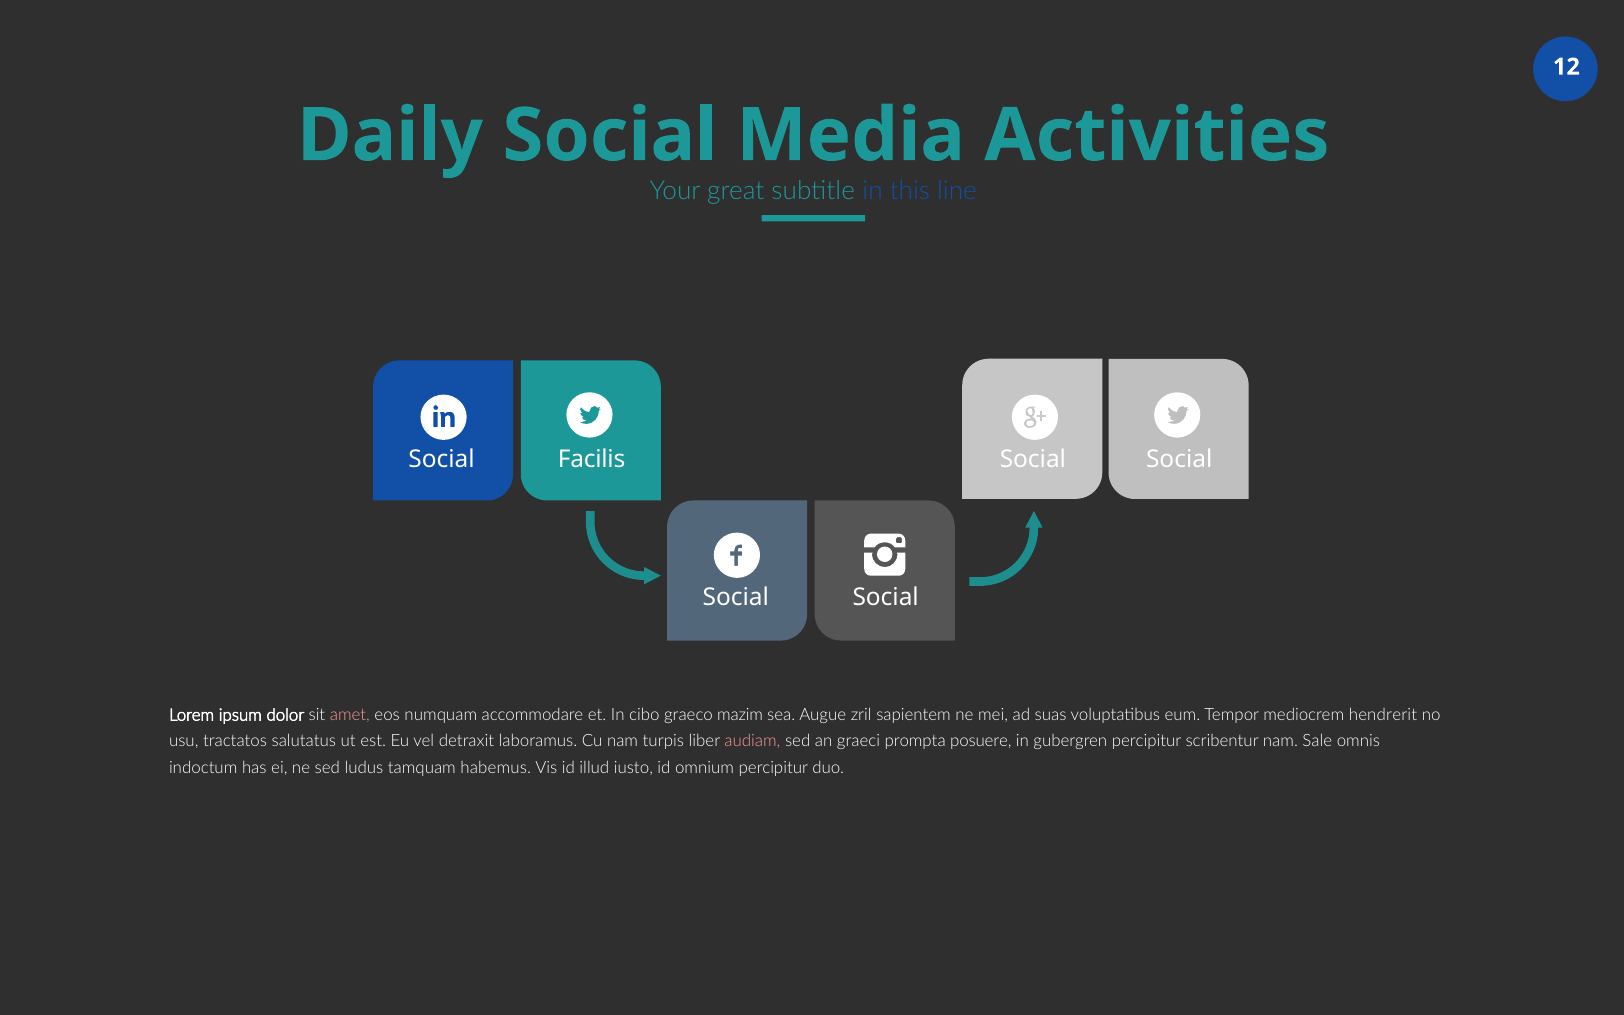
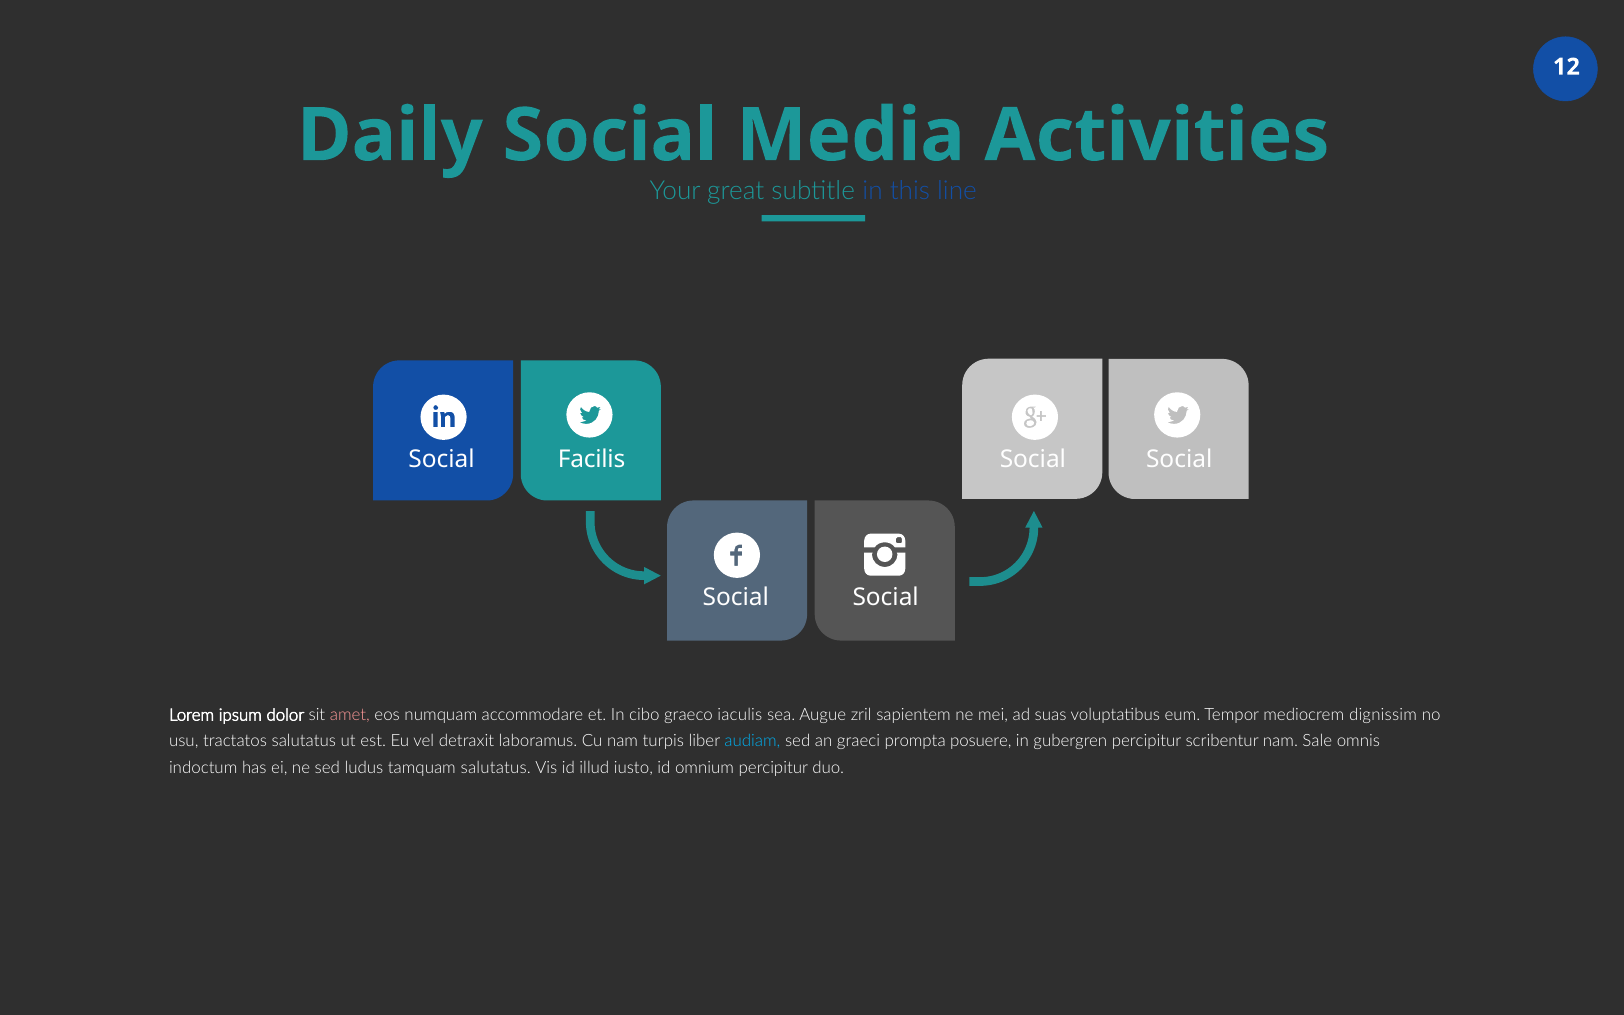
mazim: mazim -> iaculis
hendrerit: hendrerit -> dignissim
audiam colour: pink -> light blue
tamquam habemus: habemus -> salutatus
